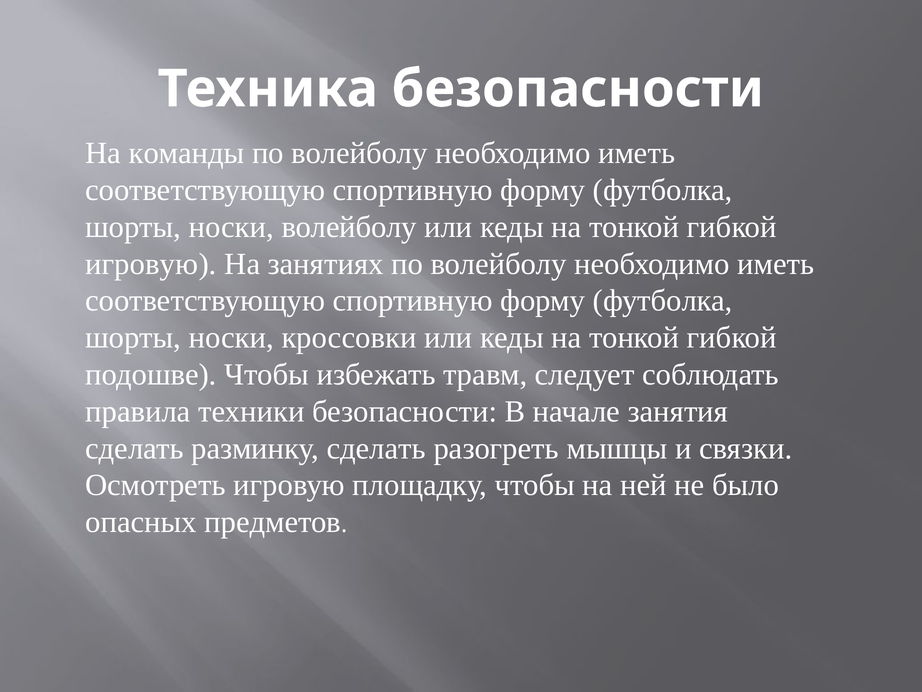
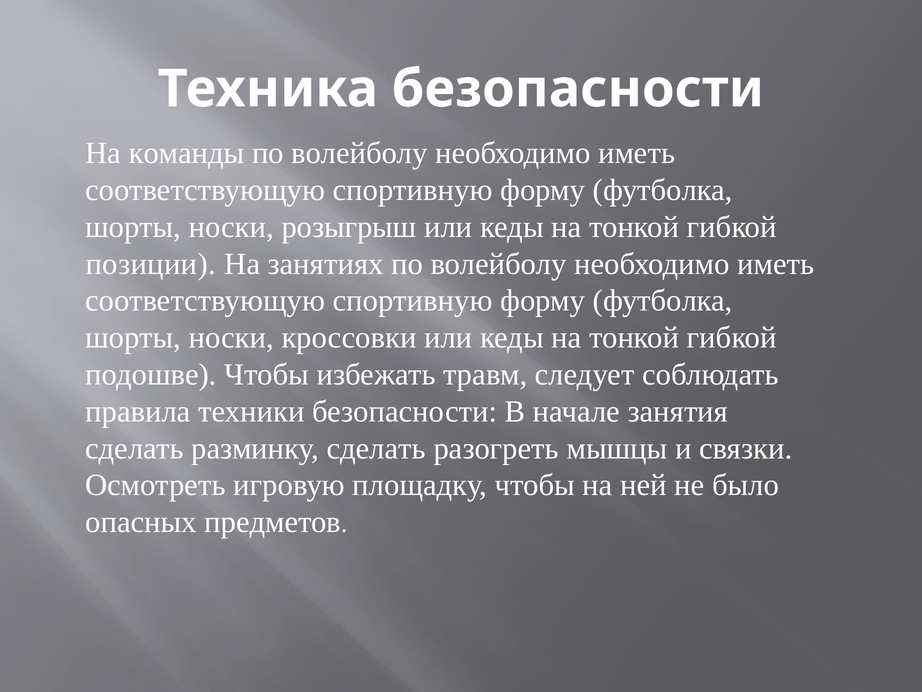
носки волейболу: волейболу -> розыгрыш
игровую at (151, 264): игровую -> позиции
